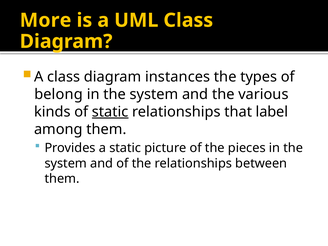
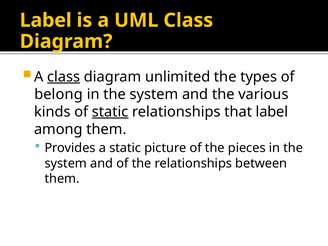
More at (46, 20): More -> Label
class at (64, 77) underline: none -> present
instances: instances -> unlimited
